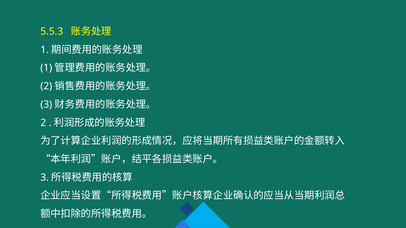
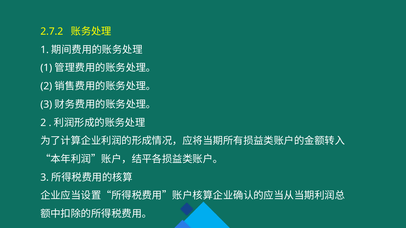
5.5.3: 5.5.3 -> 2.7.2
